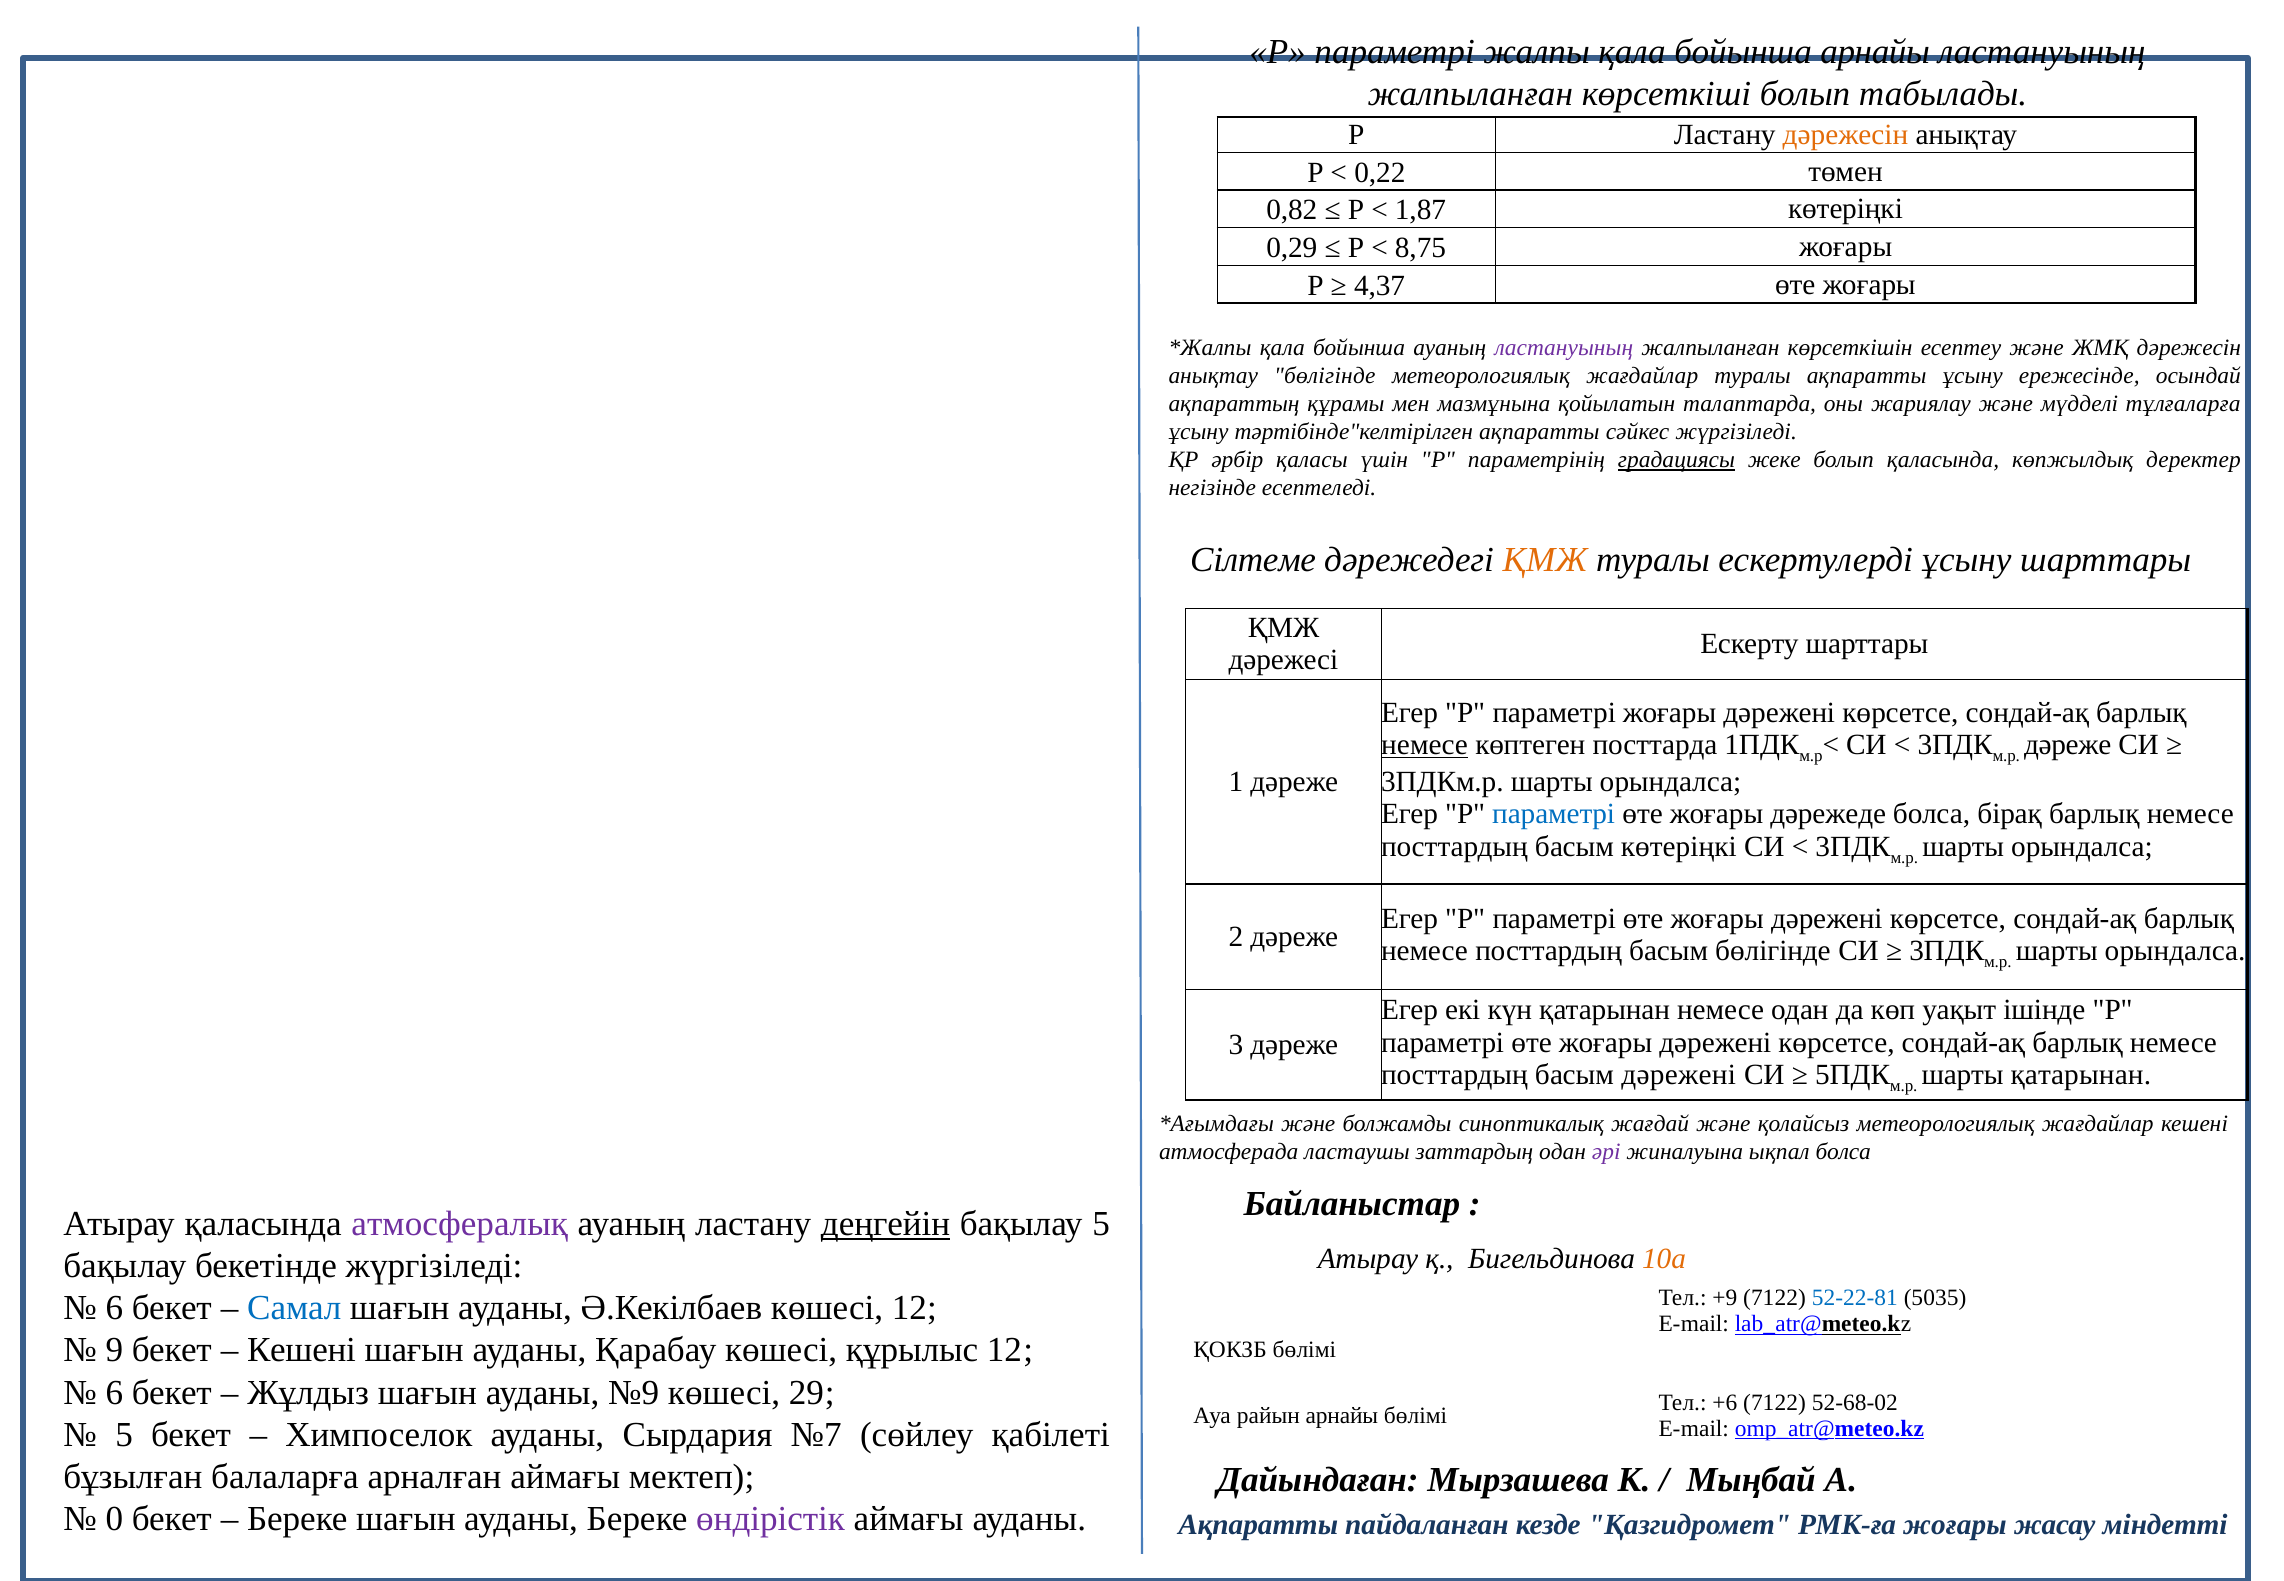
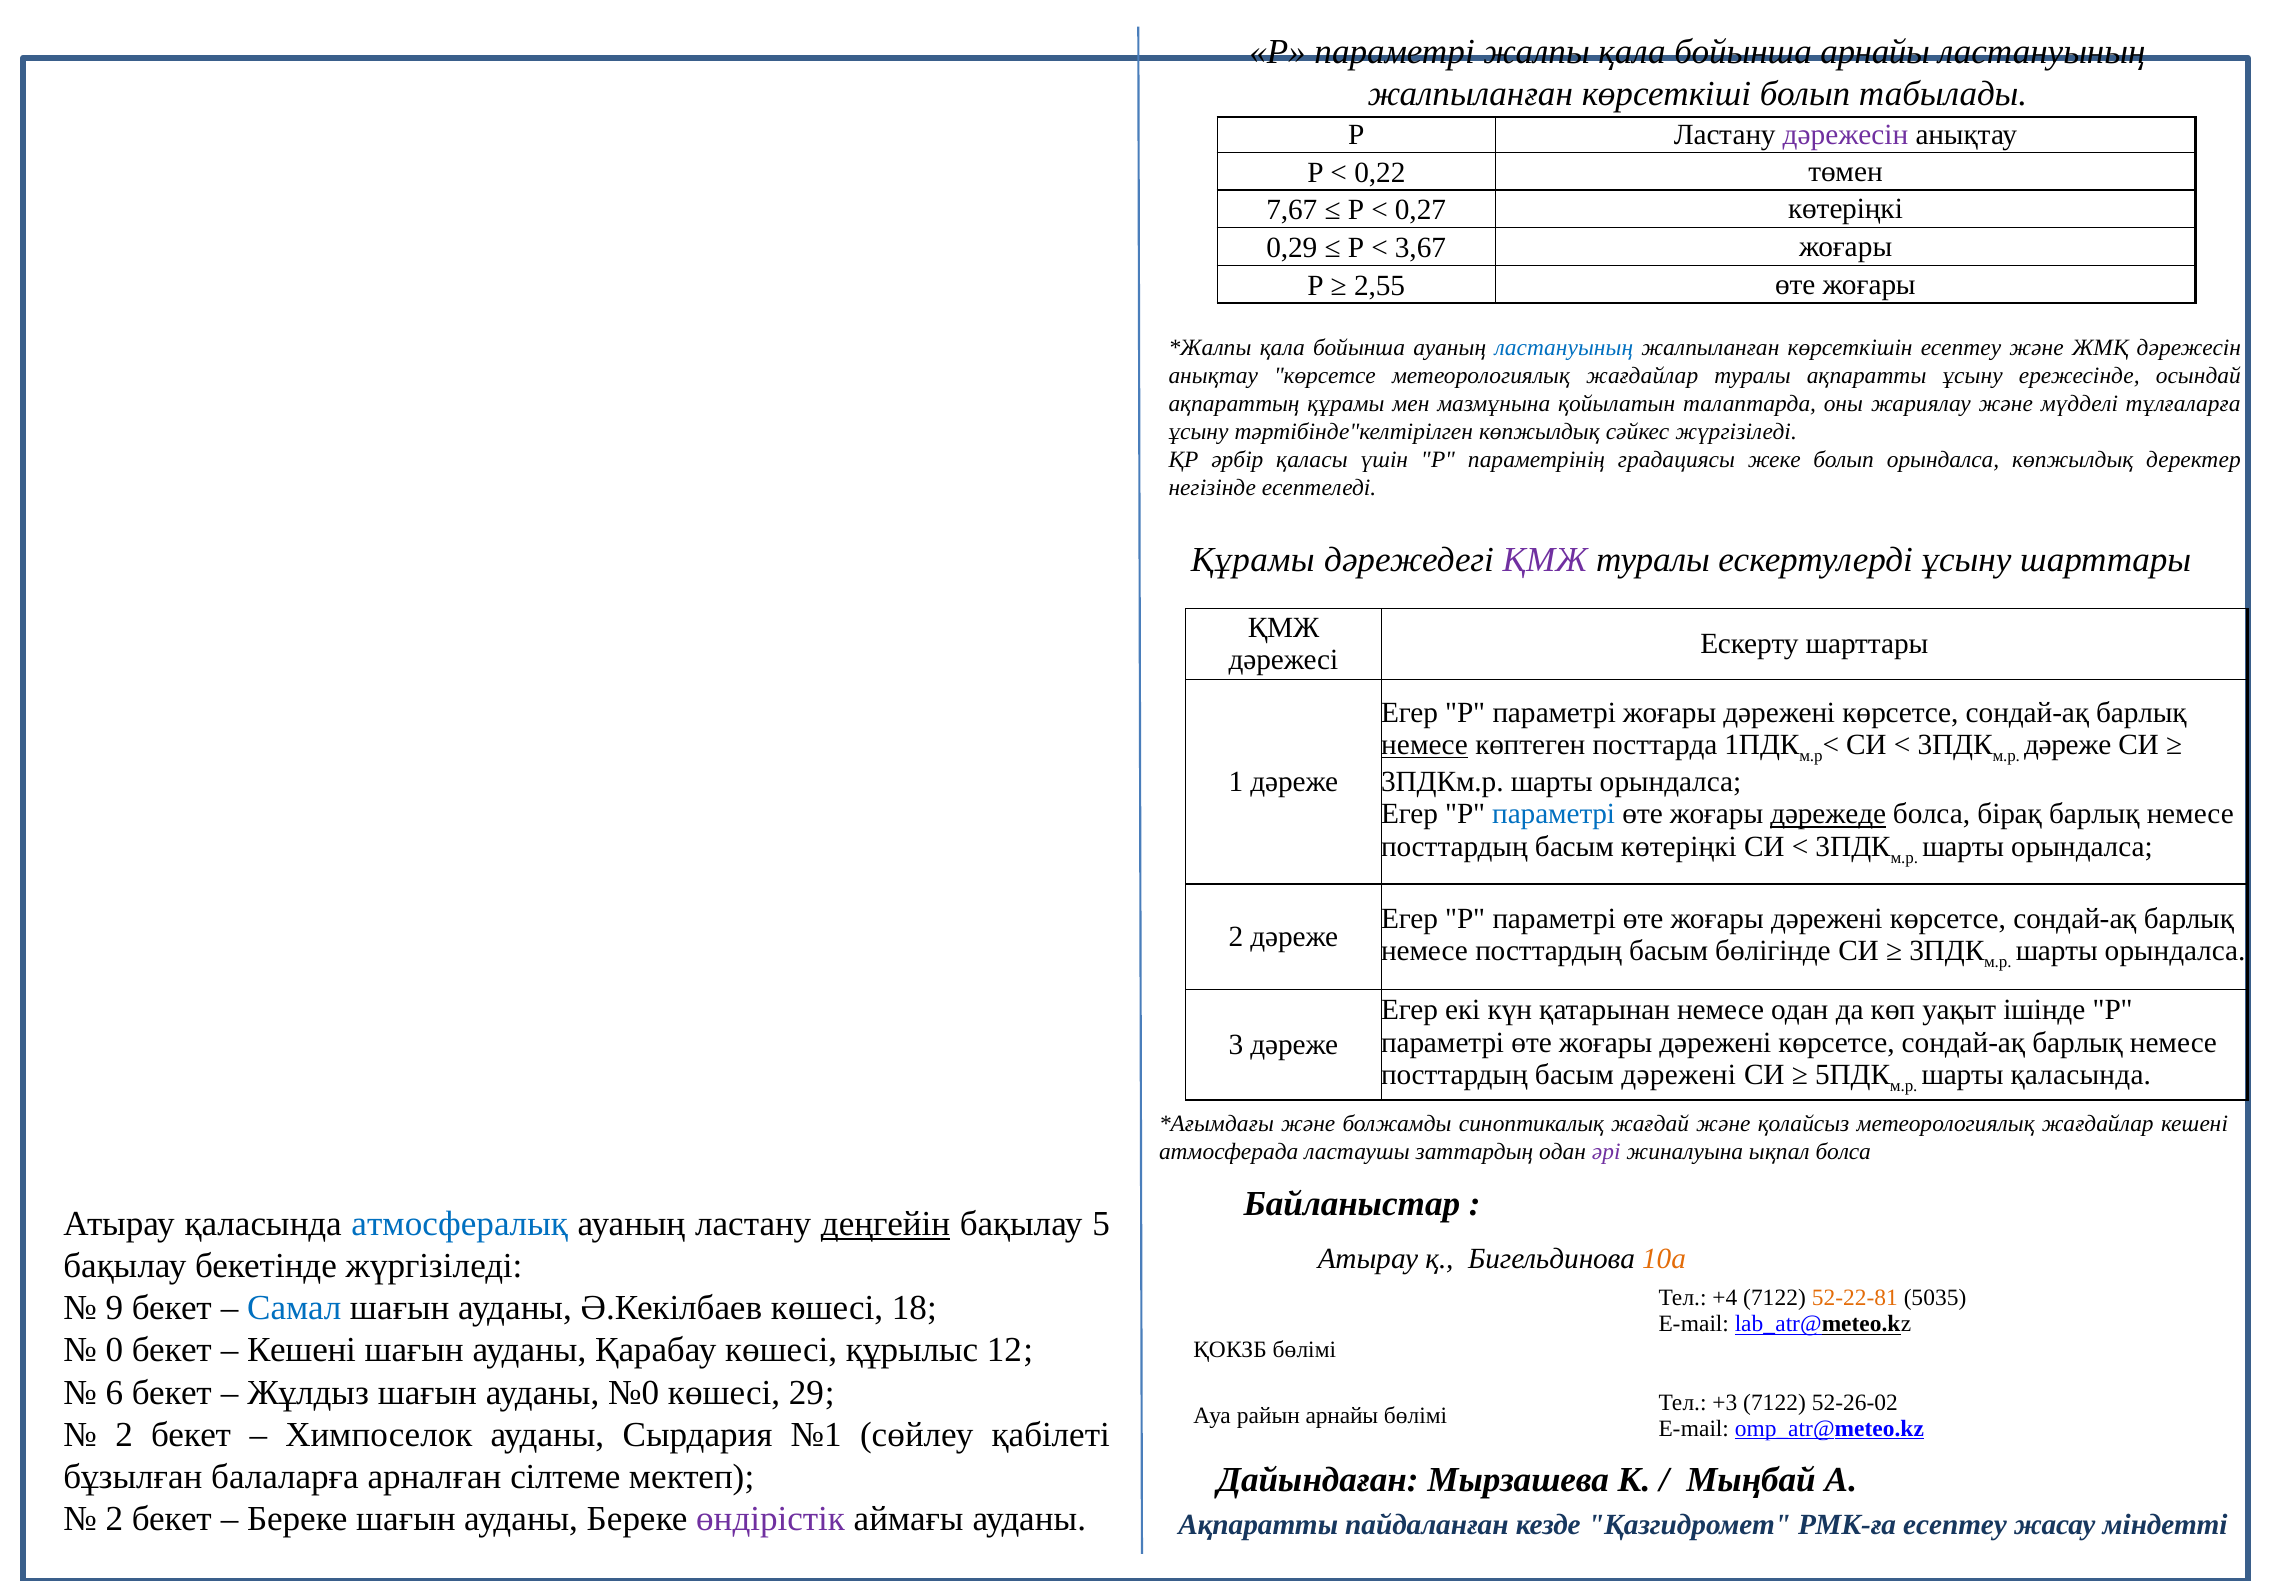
дәрежесін at (1845, 135) colour: orange -> purple
0,82: 0,82 -> 7,67
1,87: 1,87 -> 0,27
8,75: 8,75 -> 3,67
4,37: 4,37 -> 2,55
ластануының at (1564, 348) colour: purple -> blue
анықтау бөлігінде: бөлігінде -> көрсетсе
тәртібінде"келтірілген ақпаратты: ақпаратты -> көпжылдық
градациясы underline: present -> none
болып қаласында: қаласында -> орындалса
Сілтеме at (1253, 560): Сілтеме -> Құрамы
ҚМЖ at (1545, 560) colour: orange -> purple
дәрежеде underline: none -> present
шарты қатарынан: қатарынан -> қаласында
атмосфералық colour: purple -> blue
+9: +9 -> +4
52-22-81 colour: blue -> orange
6 at (114, 1308): 6 -> 9
көшесі 12: 12 -> 18
9: 9 -> 0
№9: №9 -> №0
+6: +6 -> +3
52-68-02: 52-68-02 -> 52-26-02
5 at (124, 1435): 5 -> 2
№7: №7 -> №1
арналған аймағы: аймағы -> сілтеме
0 at (114, 1519): 0 -> 2
РМК-ға жоғары: жоғары -> есептеу
